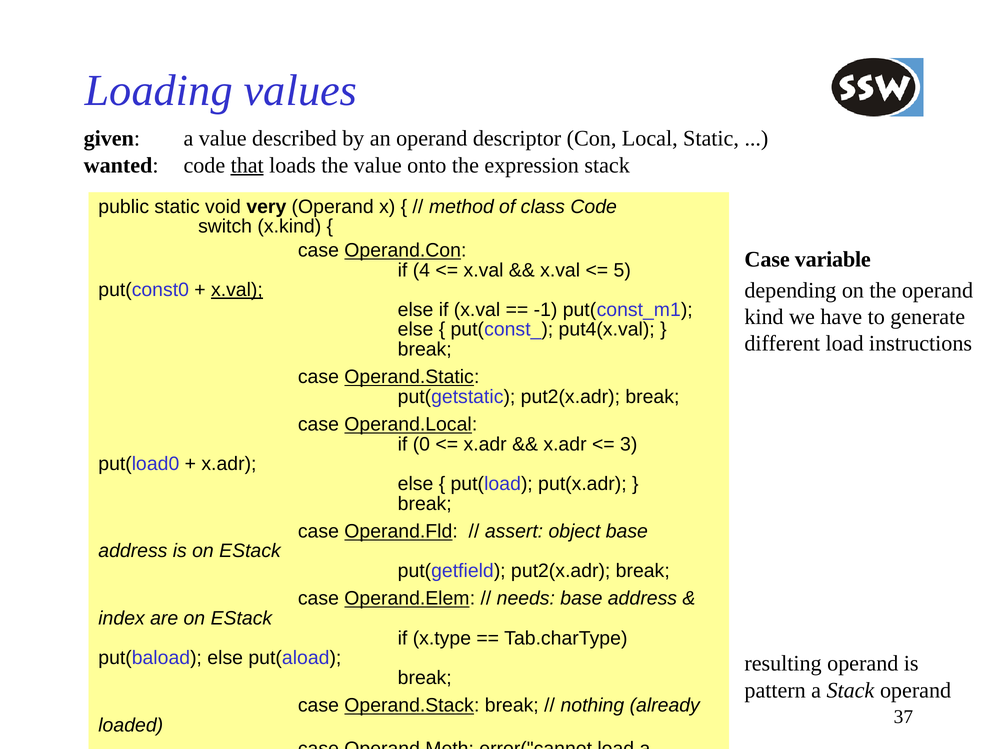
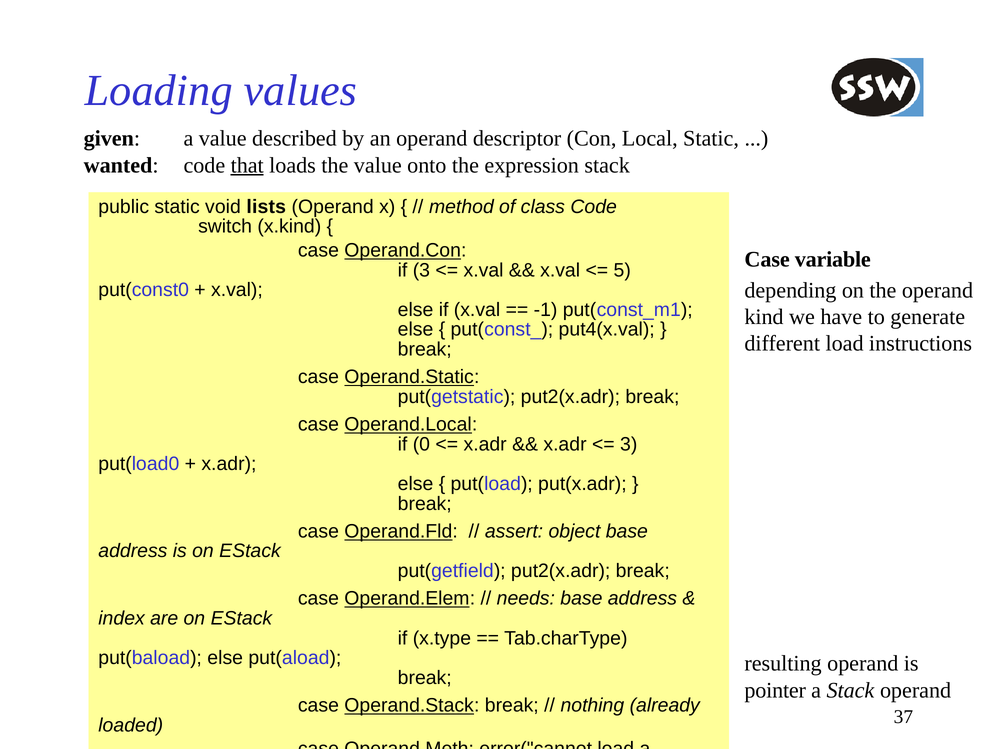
very: very -> lists
if 4: 4 -> 3
x.val at (237, 290) underline: present -> none
pattern: pattern -> pointer
